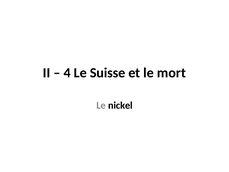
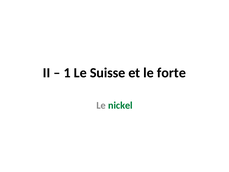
4: 4 -> 1
mort: mort -> forte
nickel colour: black -> green
